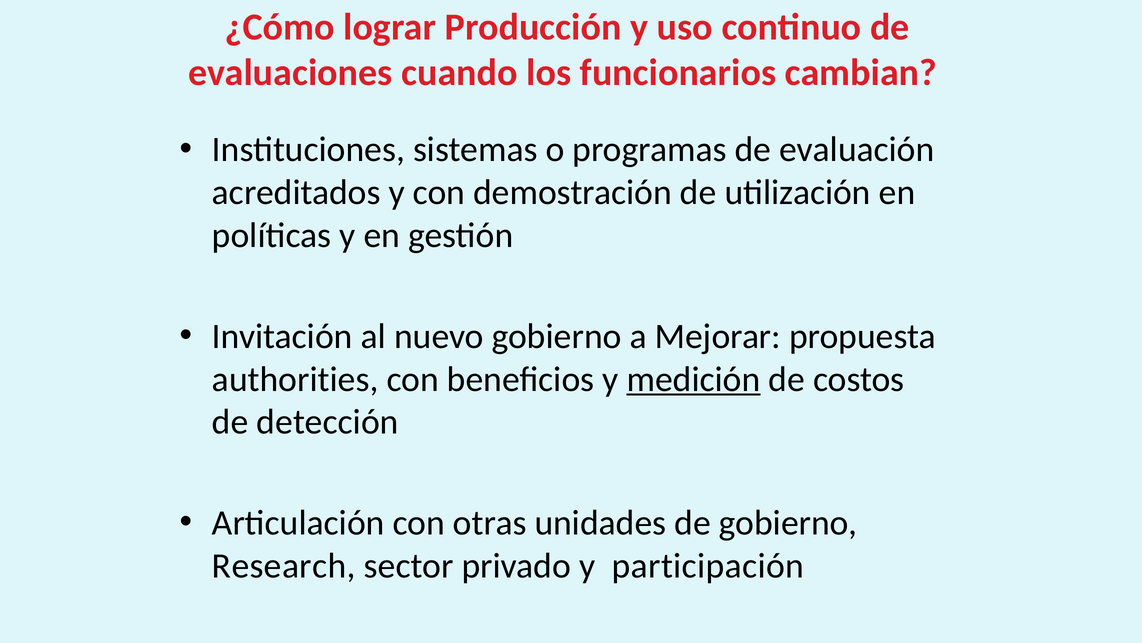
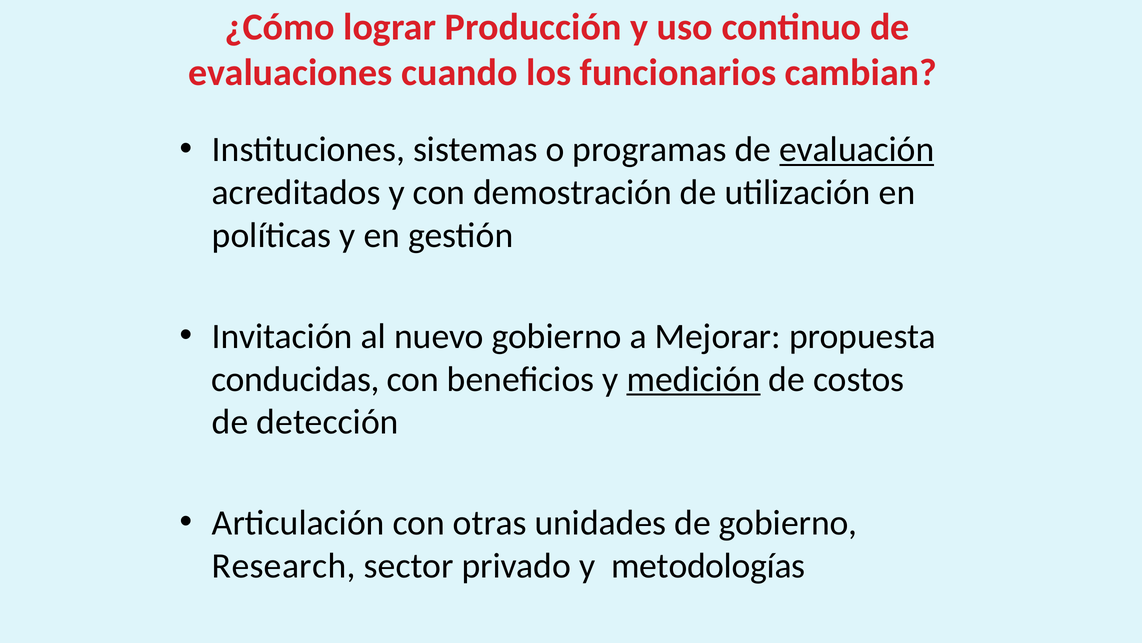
evaluación underline: none -> present
authorities: authorities -> conducidas
participación: participación -> metodologías
